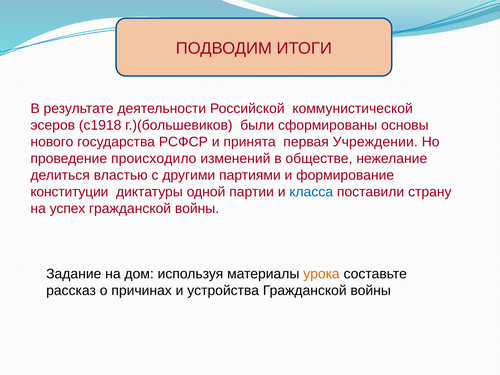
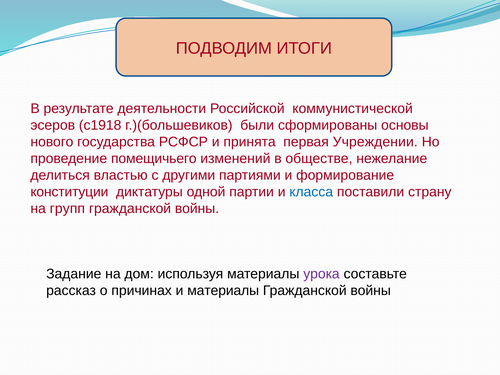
происходило: происходило -> помещичьего
успех: успех -> групп
урока colour: orange -> purple
и устройства: устройства -> материалы
